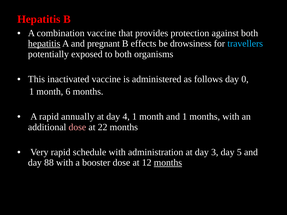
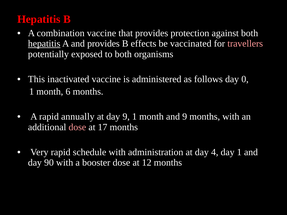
and pregnant: pregnant -> provides
drowsiness: drowsiness -> vaccinated
travellers colour: light blue -> pink
day 4: 4 -> 9
and 1: 1 -> 9
22: 22 -> 17
3: 3 -> 4
day 5: 5 -> 1
88: 88 -> 90
months at (168, 163) underline: present -> none
